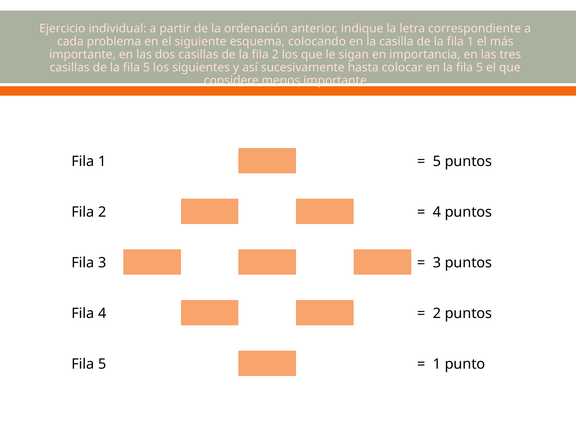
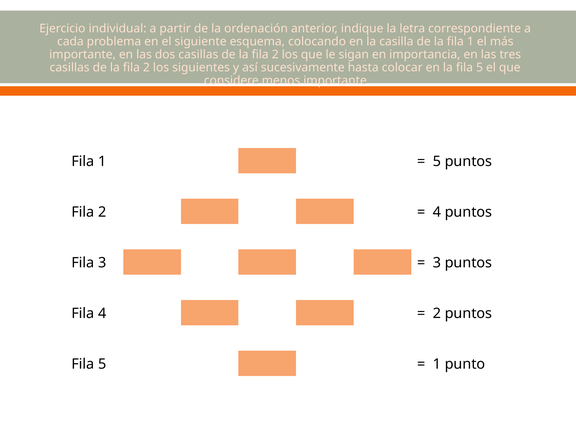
5 at (146, 68): 5 -> 2
